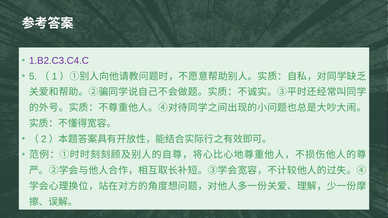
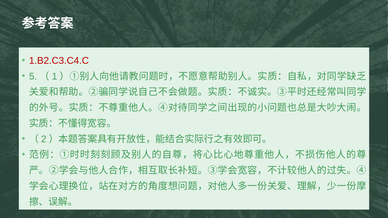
1.B2.C3.C4.C colour: purple -> red
